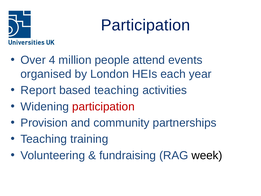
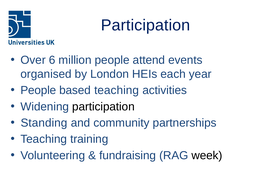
4: 4 -> 6
Report at (38, 90): Report -> People
participation at (103, 106) colour: red -> black
Provision: Provision -> Standing
